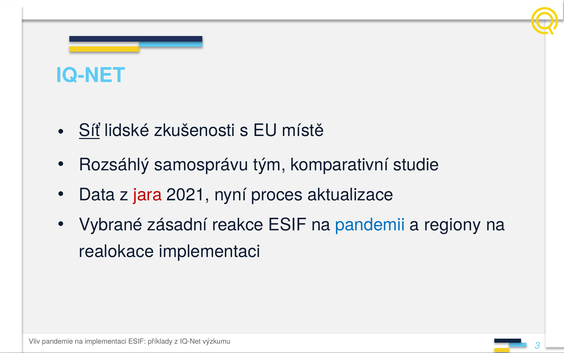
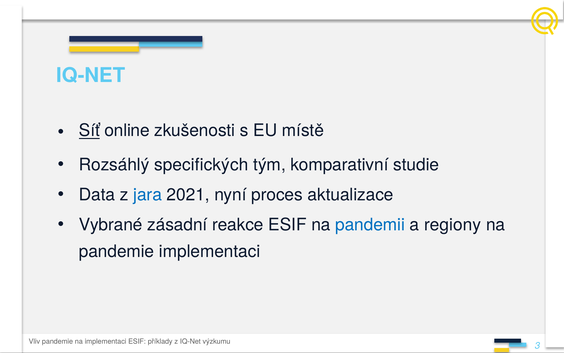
lidské: lidské -> online
samosprávu: samosprávu -> specifických
jara colour: red -> blue
realokace at (117, 251): realokace -> pandemie
